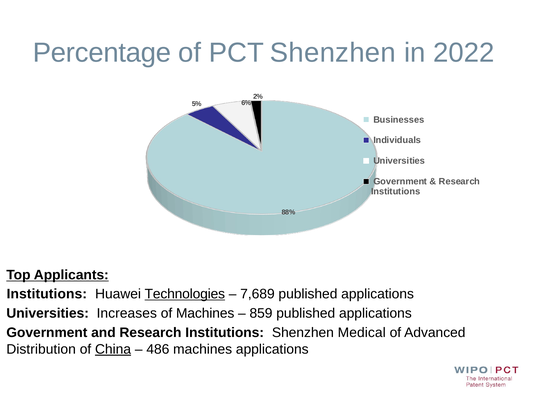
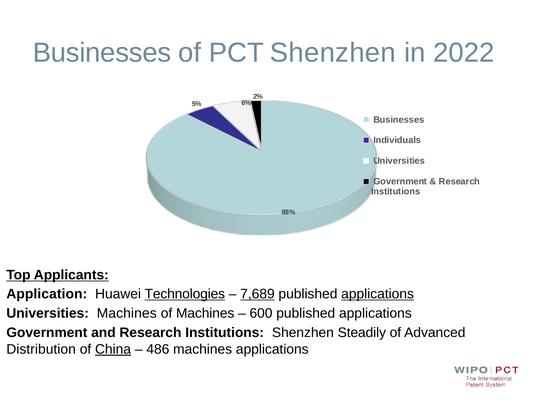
Percentage at (102, 53): Percentage -> Businesses
Institutions at (47, 294): Institutions -> Application
7,689 underline: none -> present
applications at (378, 294) underline: none -> present
Universities Increases: Increases -> Machines
859: 859 -> 600
Medical: Medical -> Steadily
